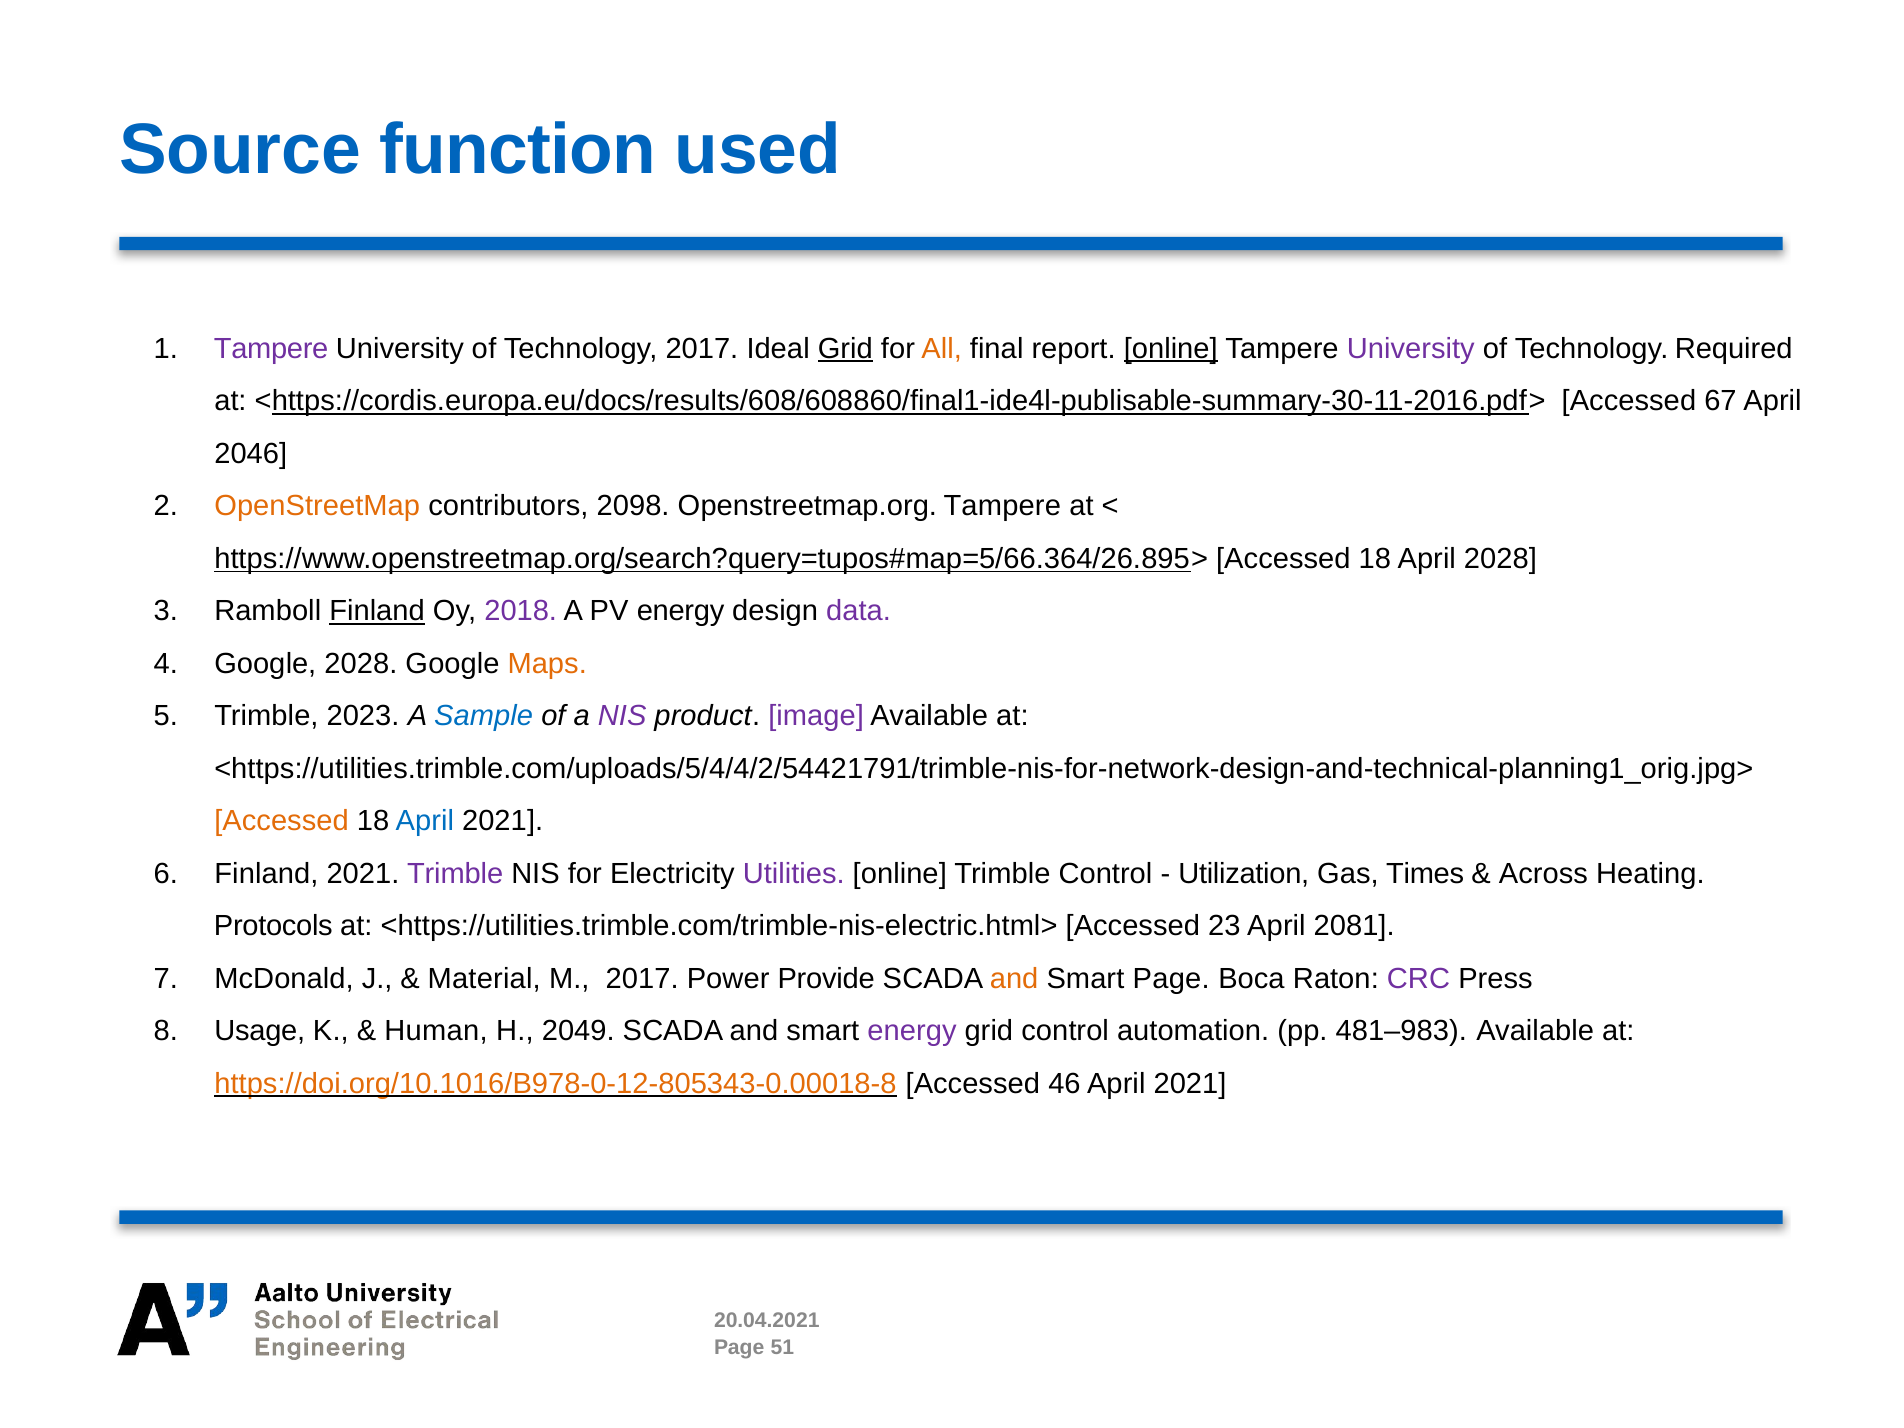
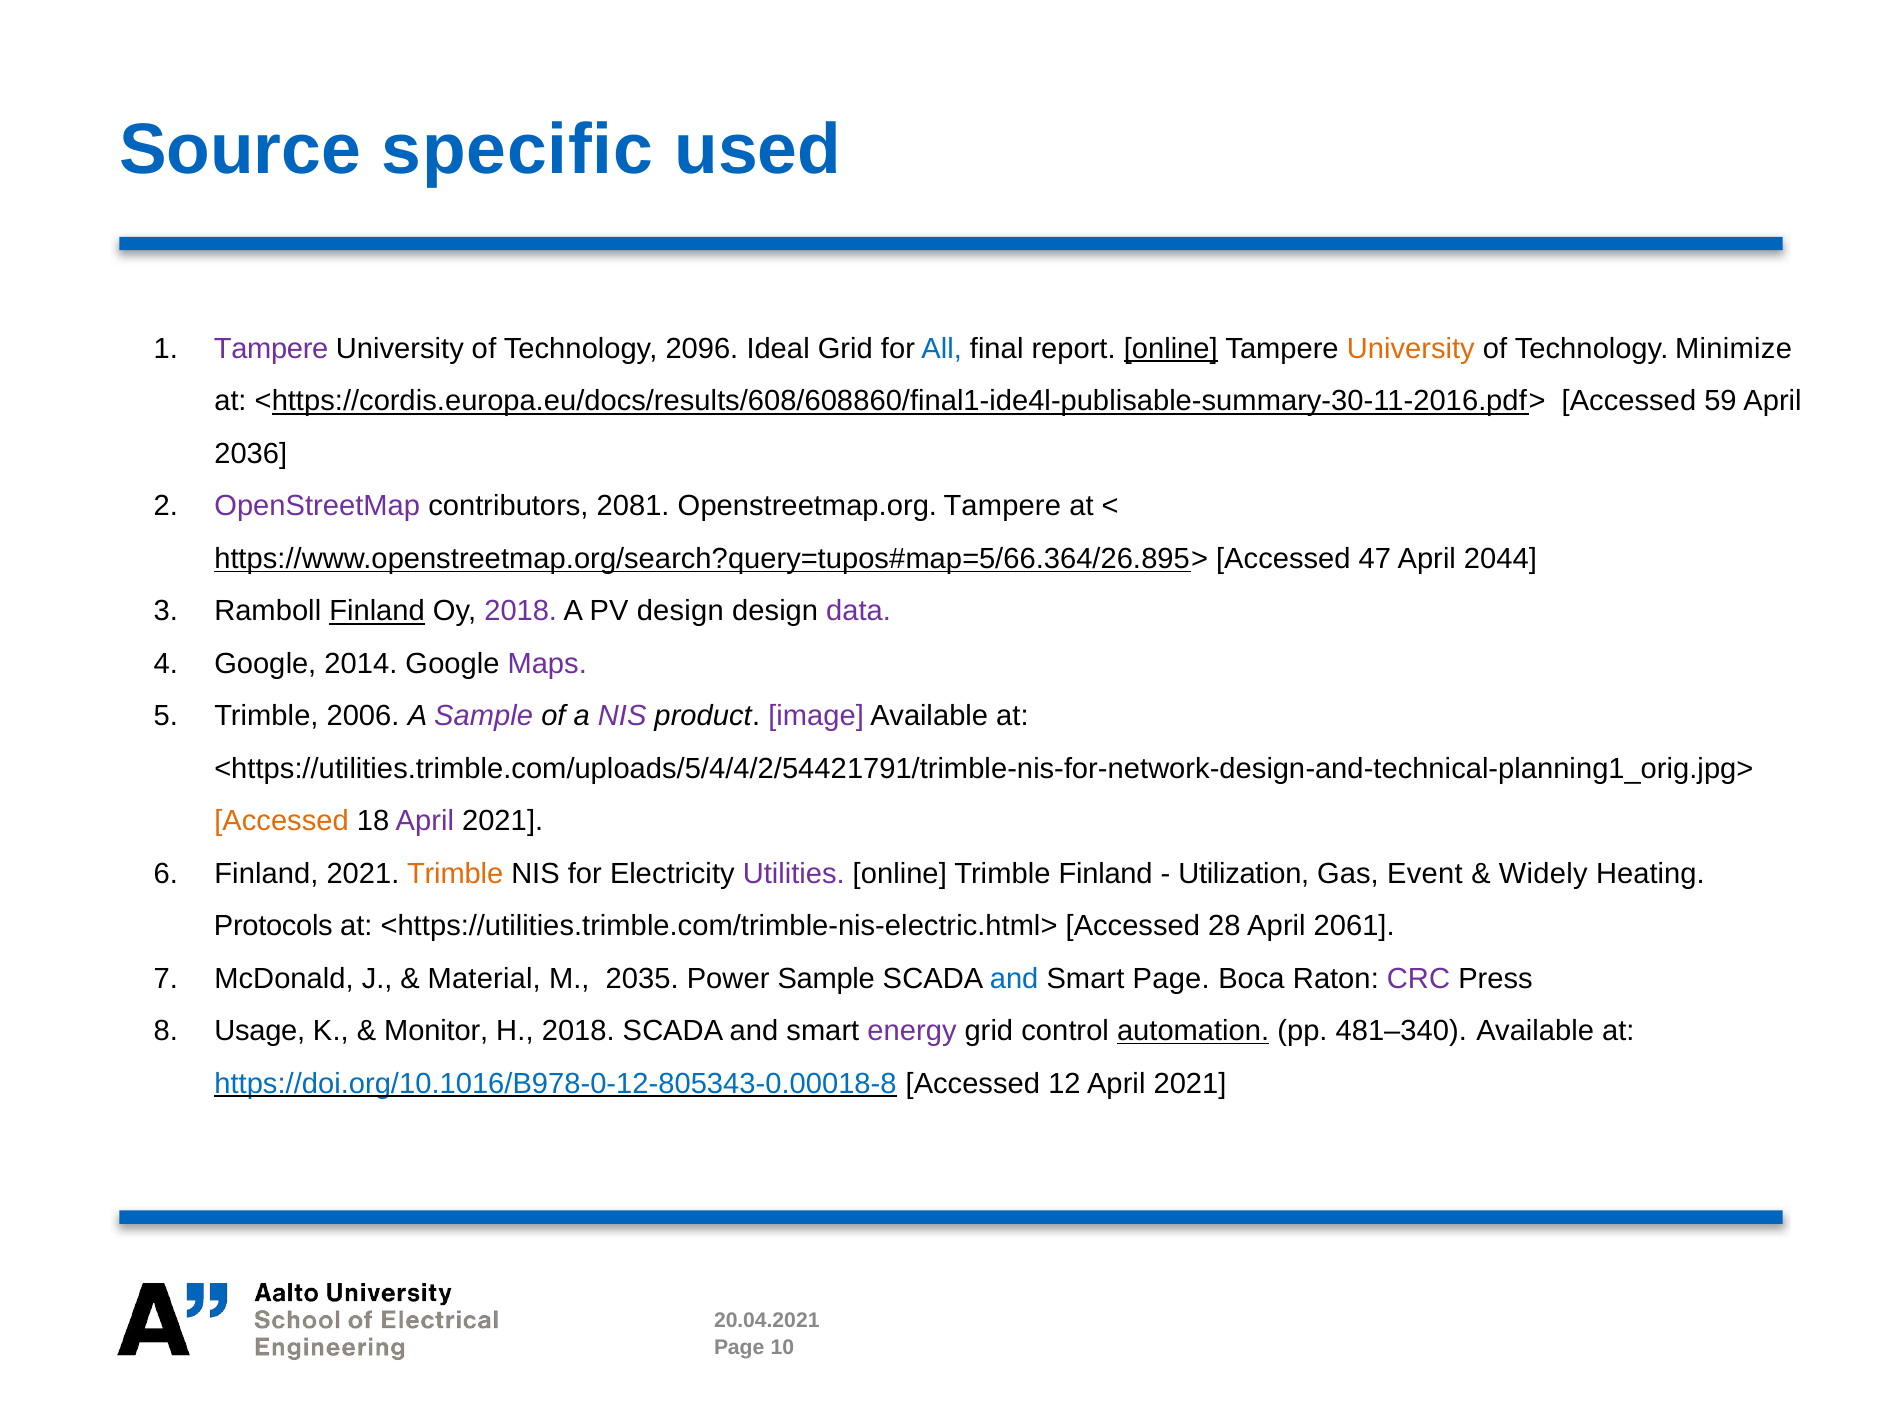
function: function -> specific
Technology 2017: 2017 -> 2096
Grid at (845, 349) underline: present -> none
All colour: orange -> blue
University at (1411, 349) colour: purple -> orange
Required: Required -> Minimize
67: 67 -> 59
2046: 2046 -> 2036
OpenStreetMap colour: orange -> purple
2098: 2098 -> 2081
18 at (1375, 559): 18 -> 47
April 2028: 2028 -> 2044
PV energy: energy -> design
Google 2028: 2028 -> 2014
Maps colour: orange -> purple
2023: 2023 -> 2006
Sample at (484, 716) colour: blue -> purple
April at (425, 821) colour: blue -> purple
Trimble at (455, 874) colour: purple -> orange
Trimble Control: Control -> Finland
Times: Times -> Event
Across: Across -> Widely
23: 23 -> 28
2081: 2081 -> 2061
M 2017: 2017 -> 2035
Power Provide: Provide -> Sample
and at (1014, 979) colour: orange -> blue
Human: Human -> Monitor
H 2049: 2049 -> 2018
automation underline: none -> present
481–983: 481–983 -> 481–340
https://doi.org/10.1016/B978-0-12-805343-0.00018-8 colour: orange -> blue
46: 46 -> 12
51: 51 -> 10
